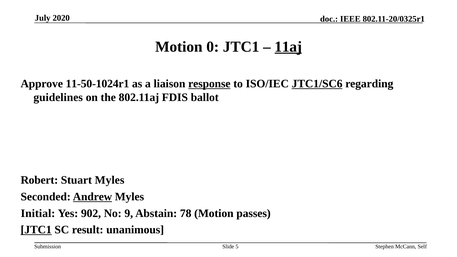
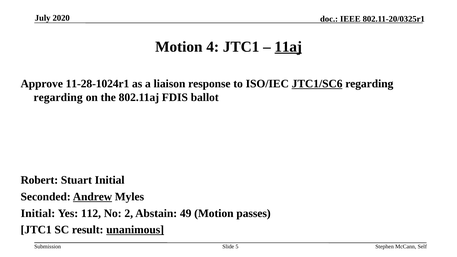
0: 0 -> 4
11-50-1024r1: 11-50-1024r1 -> 11-28-1024r1
response underline: present -> none
guidelines at (58, 97): guidelines -> regarding
Stuart Myles: Myles -> Initial
902: 902 -> 112
9: 9 -> 2
78: 78 -> 49
JTC1 at (36, 230) underline: present -> none
unanimous underline: none -> present
